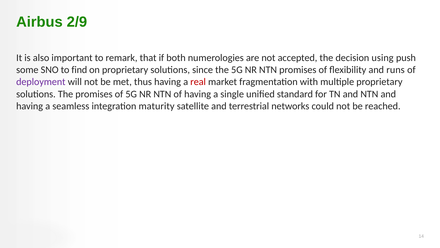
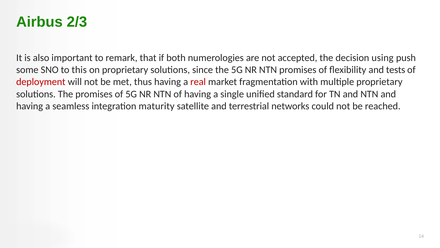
2/9: 2/9 -> 2/3
find: find -> this
runs: runs -> tests
deployment colour: purple -> red
